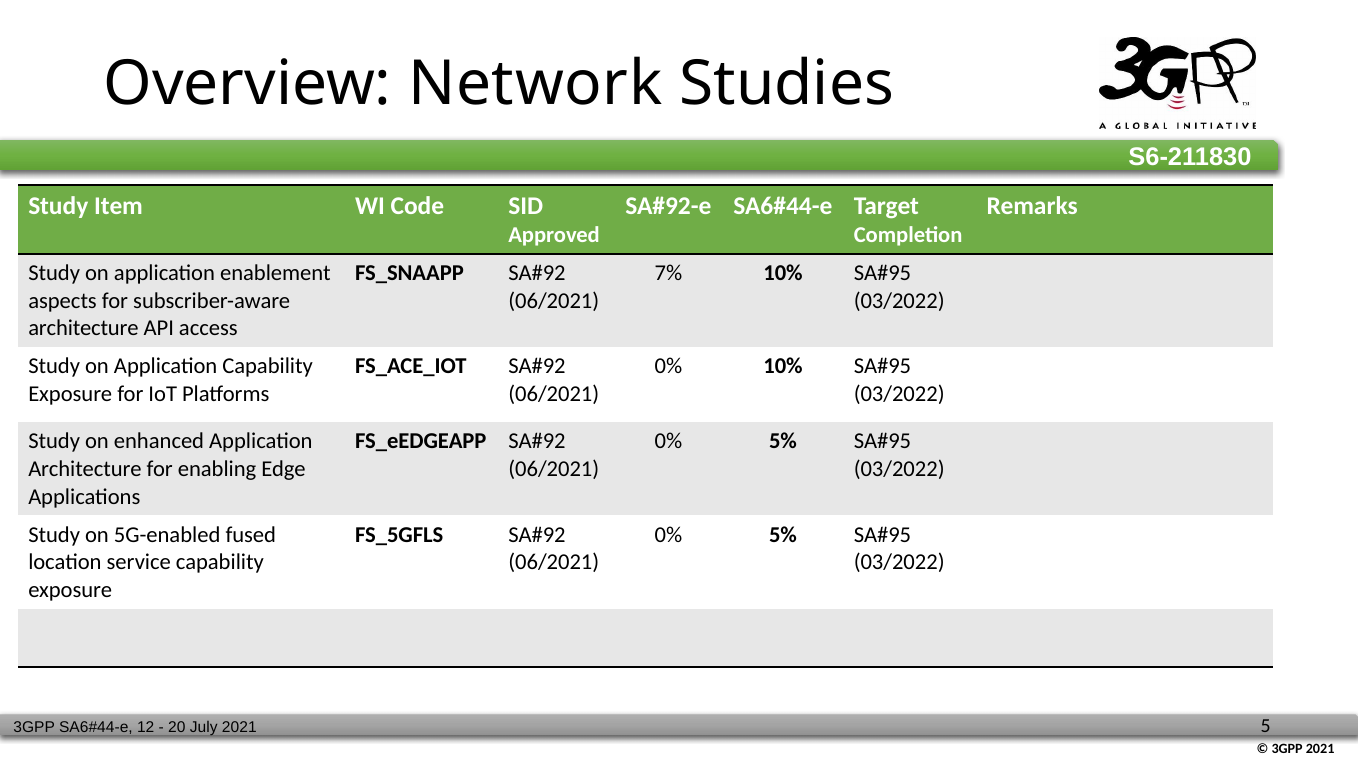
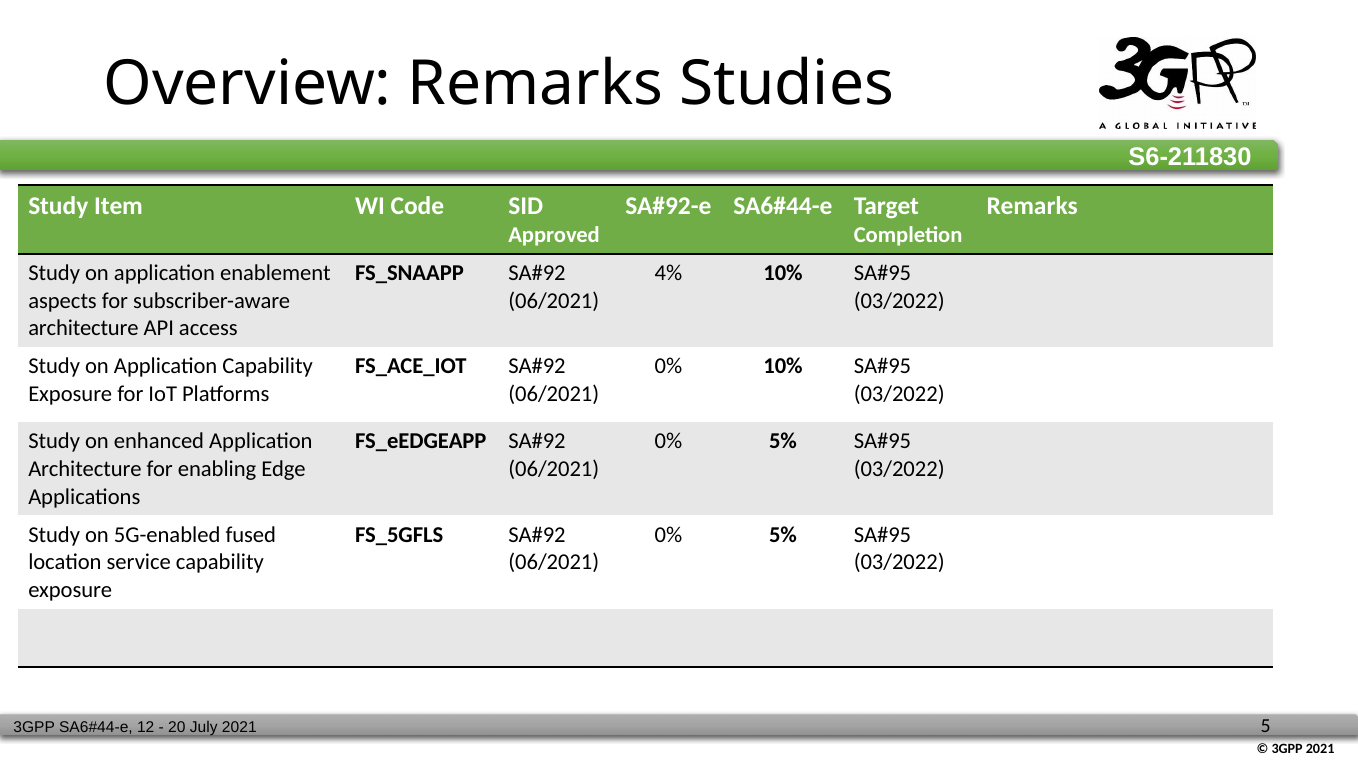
Overview Network: Network -> Remarks
7%: 7% -> 4%
